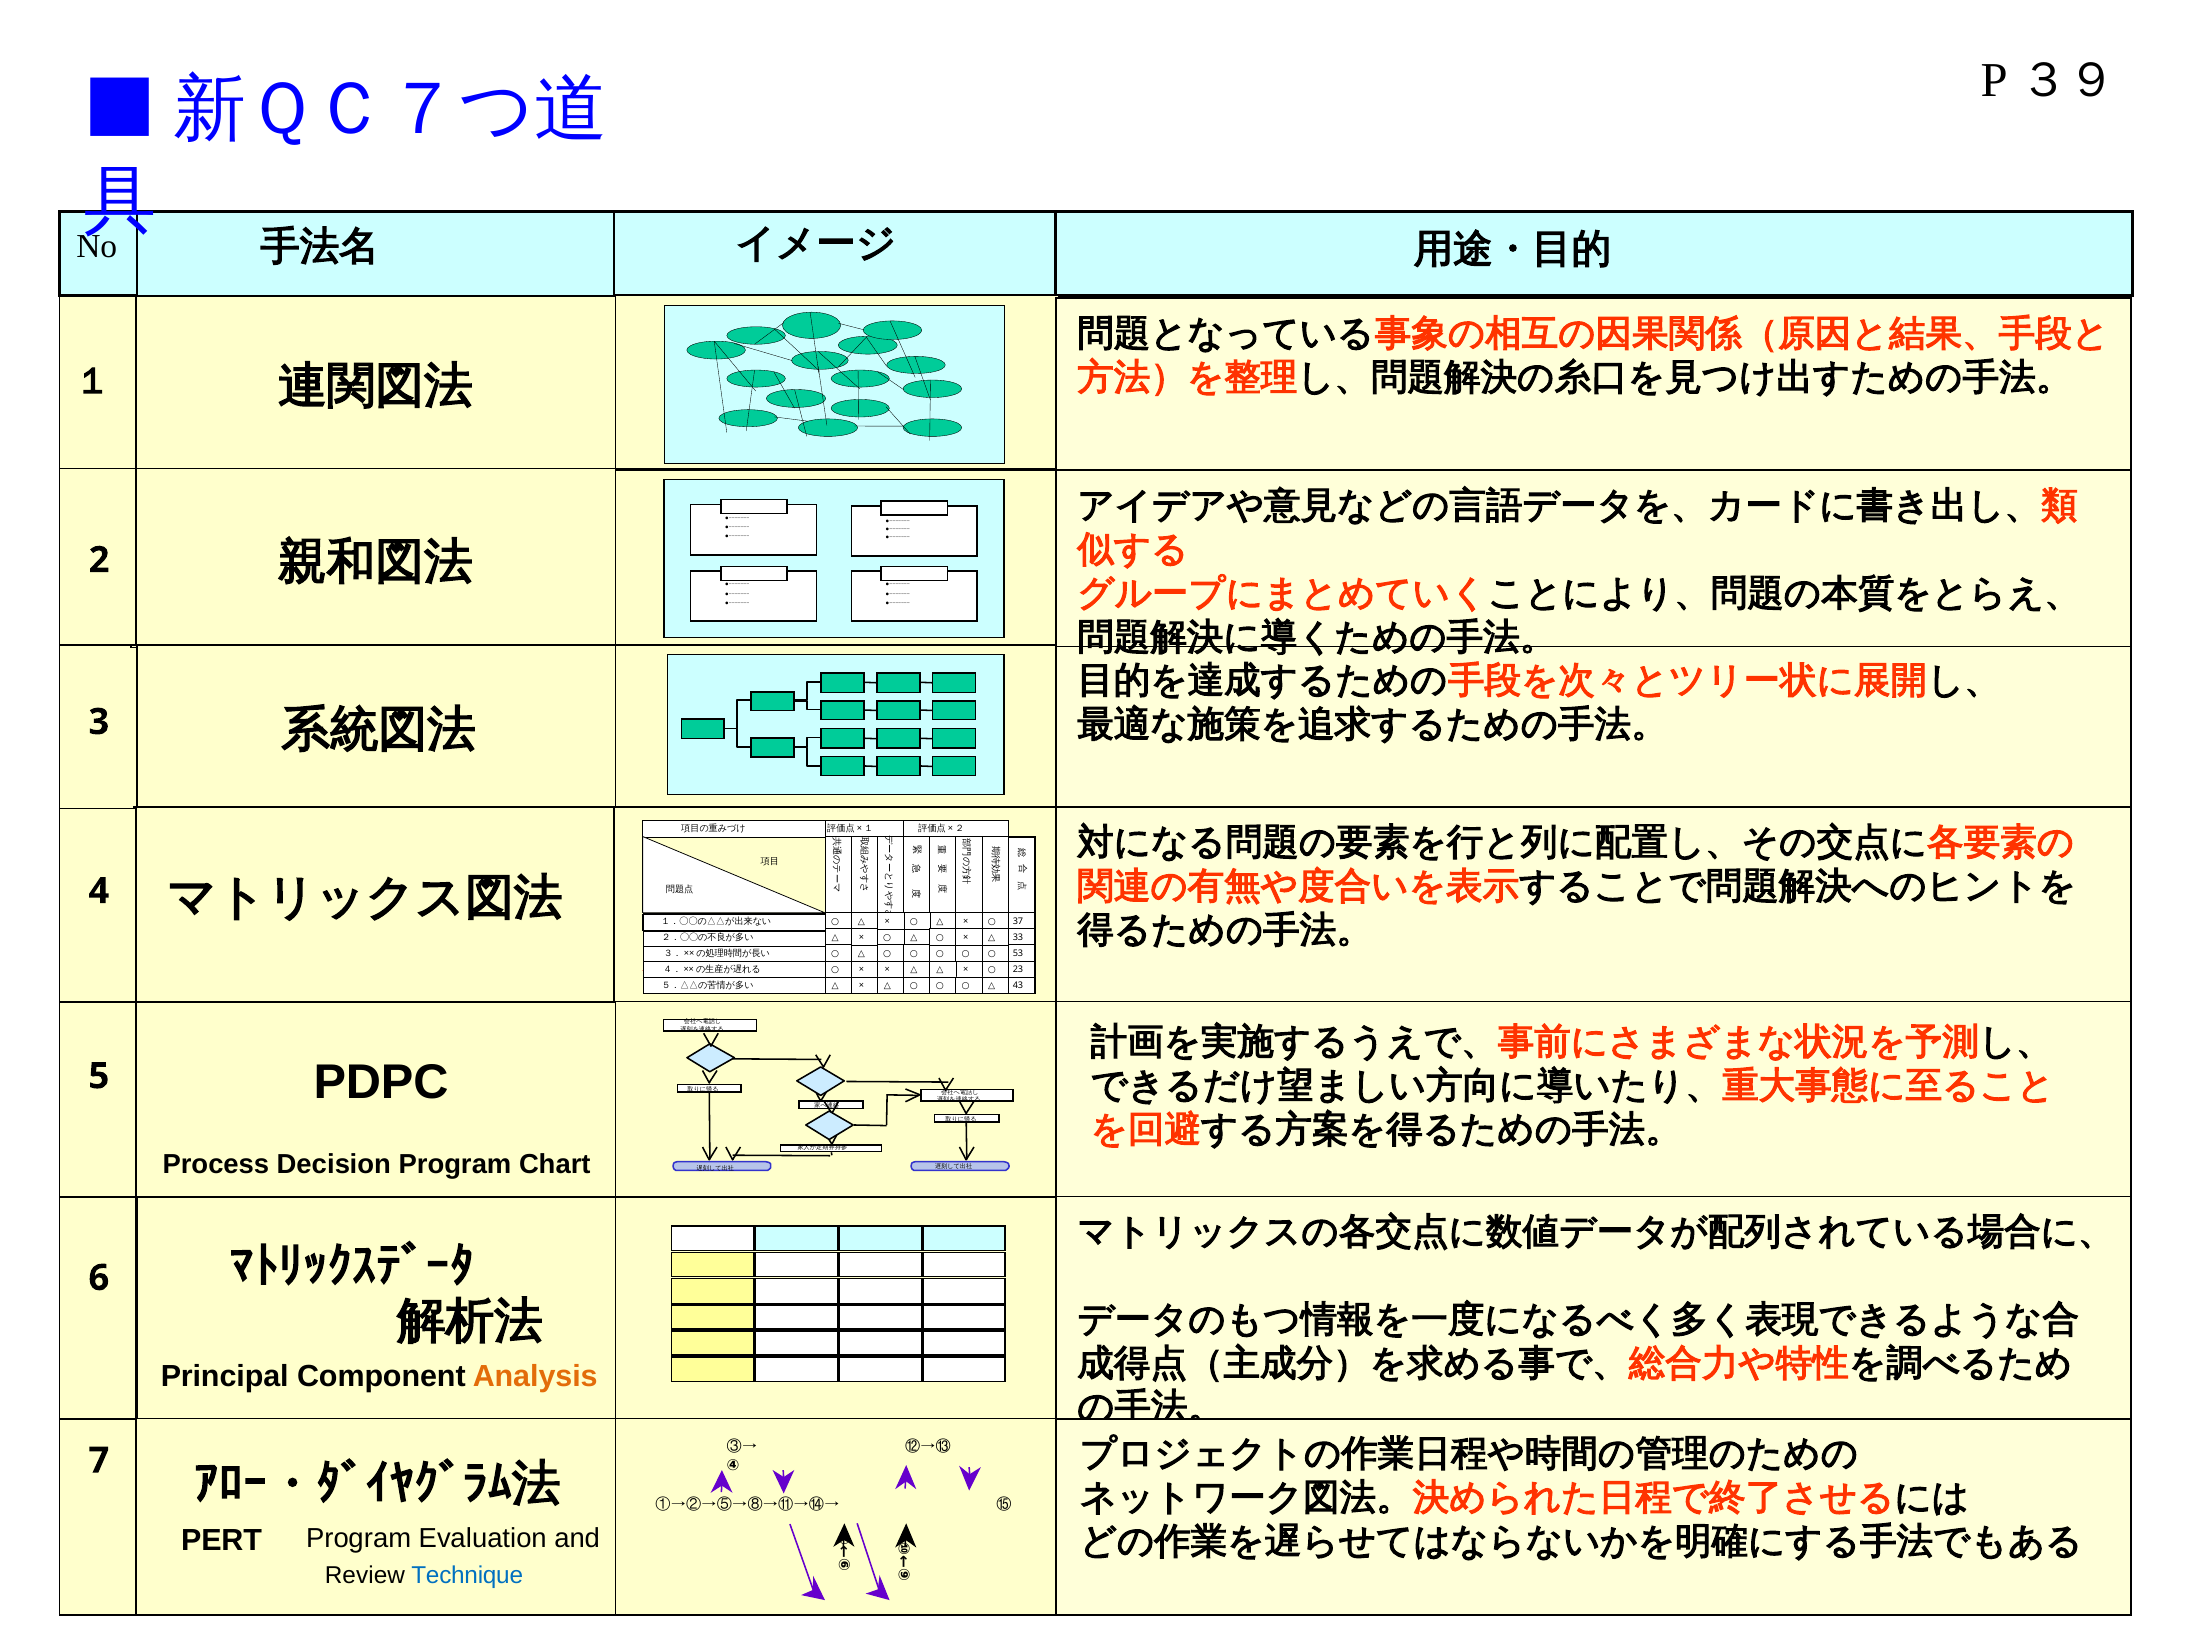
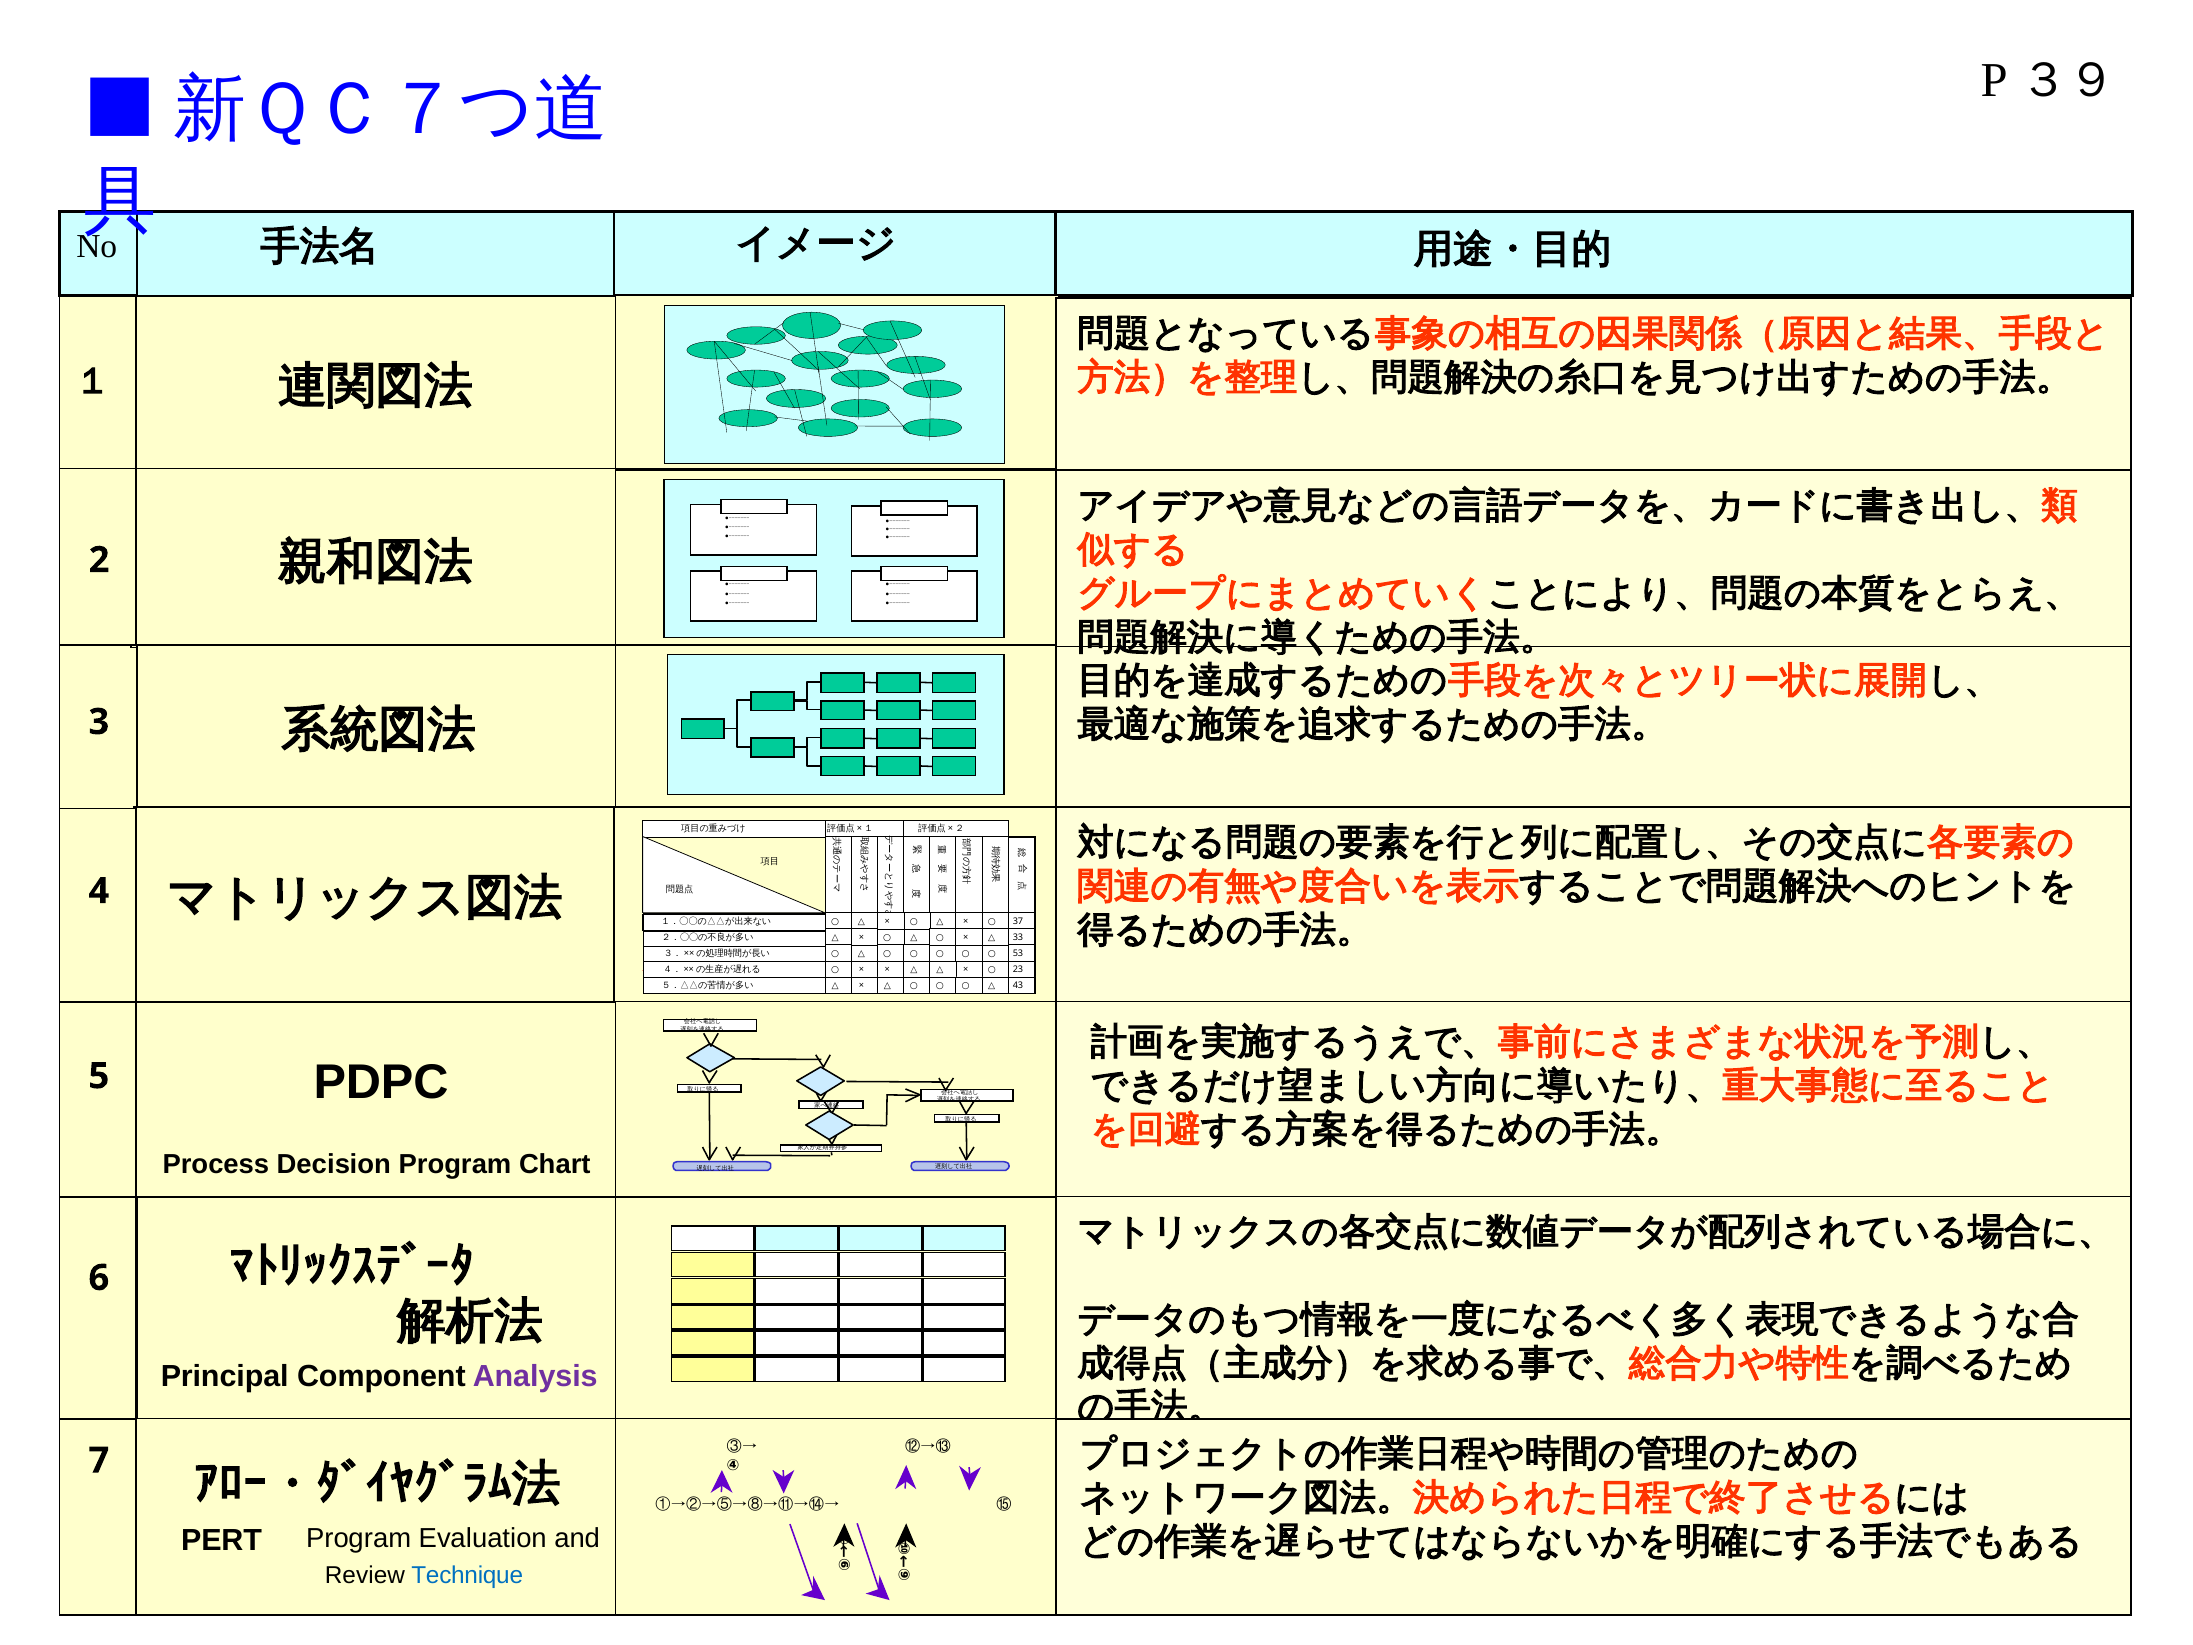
Analysis colour: orange -> purple
